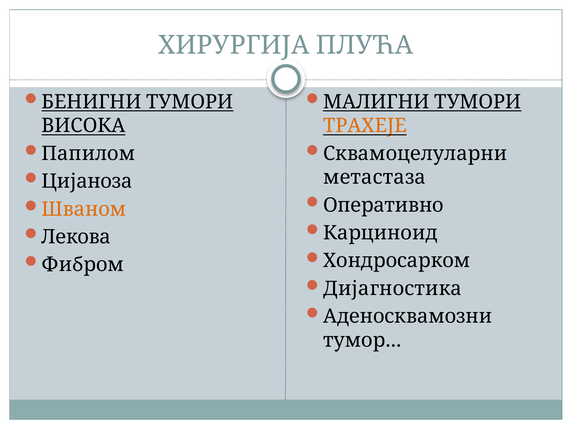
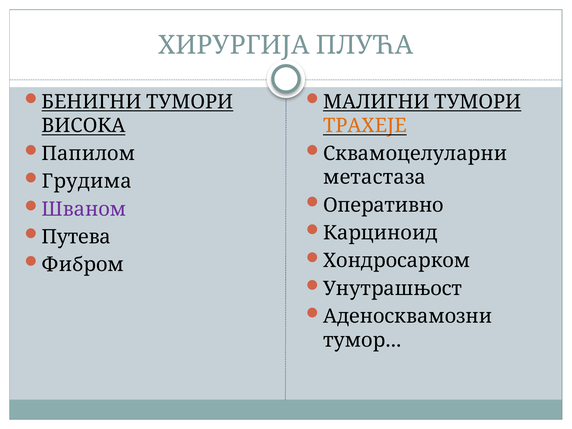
Цијаноза: Цијаноза -> Грудима
Шваном colour: orange -> purple
Лекова: Лекова -> Путева
Дијагностика: Дијагностика -> Унутрашњост
